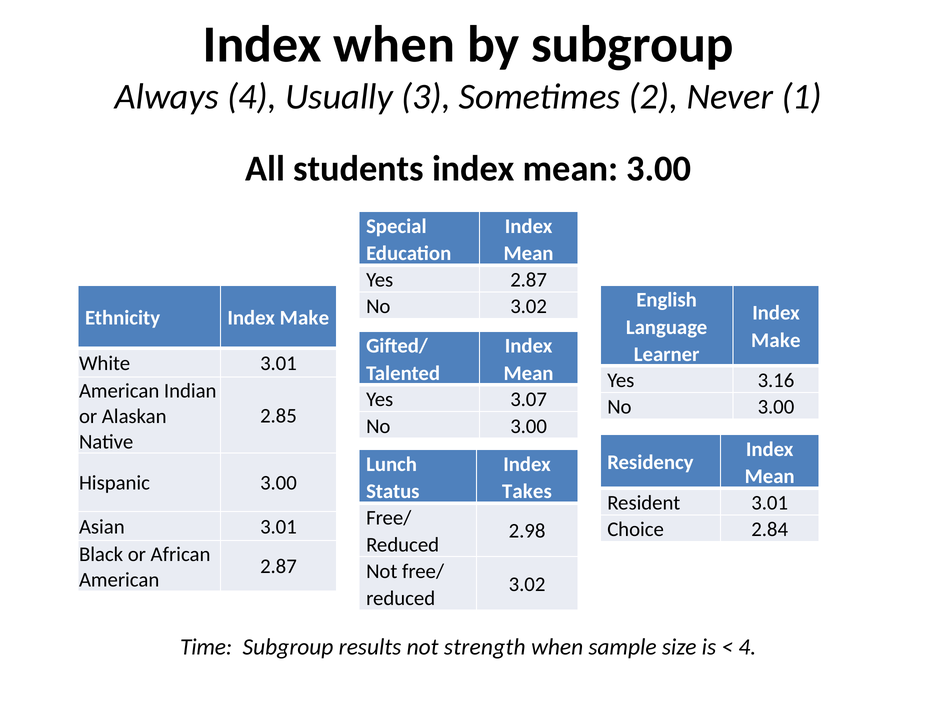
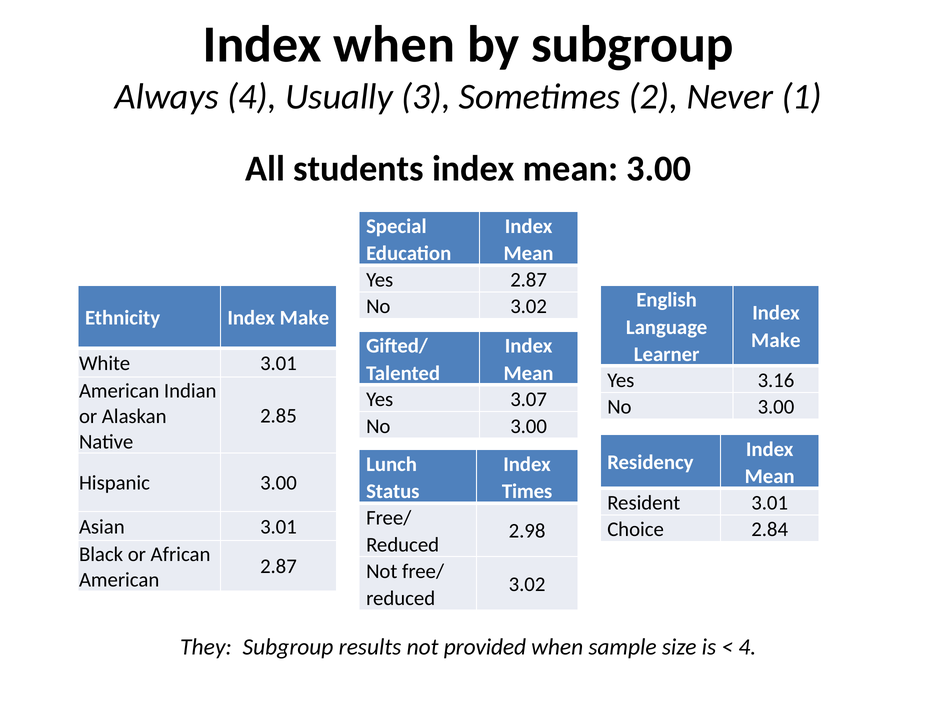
Takes: Takes -> Times
Time: Time -> They
strength: strength -> provided
